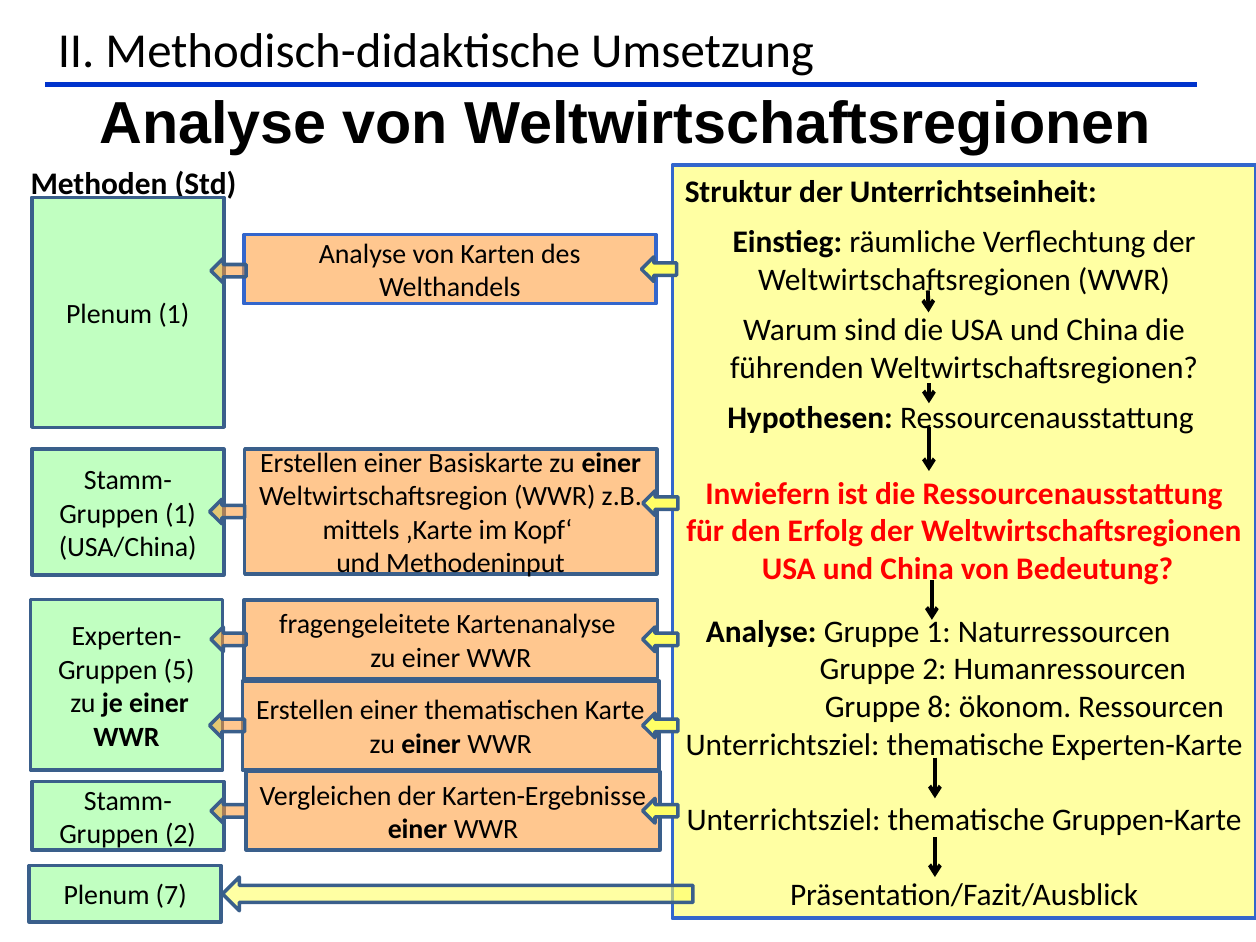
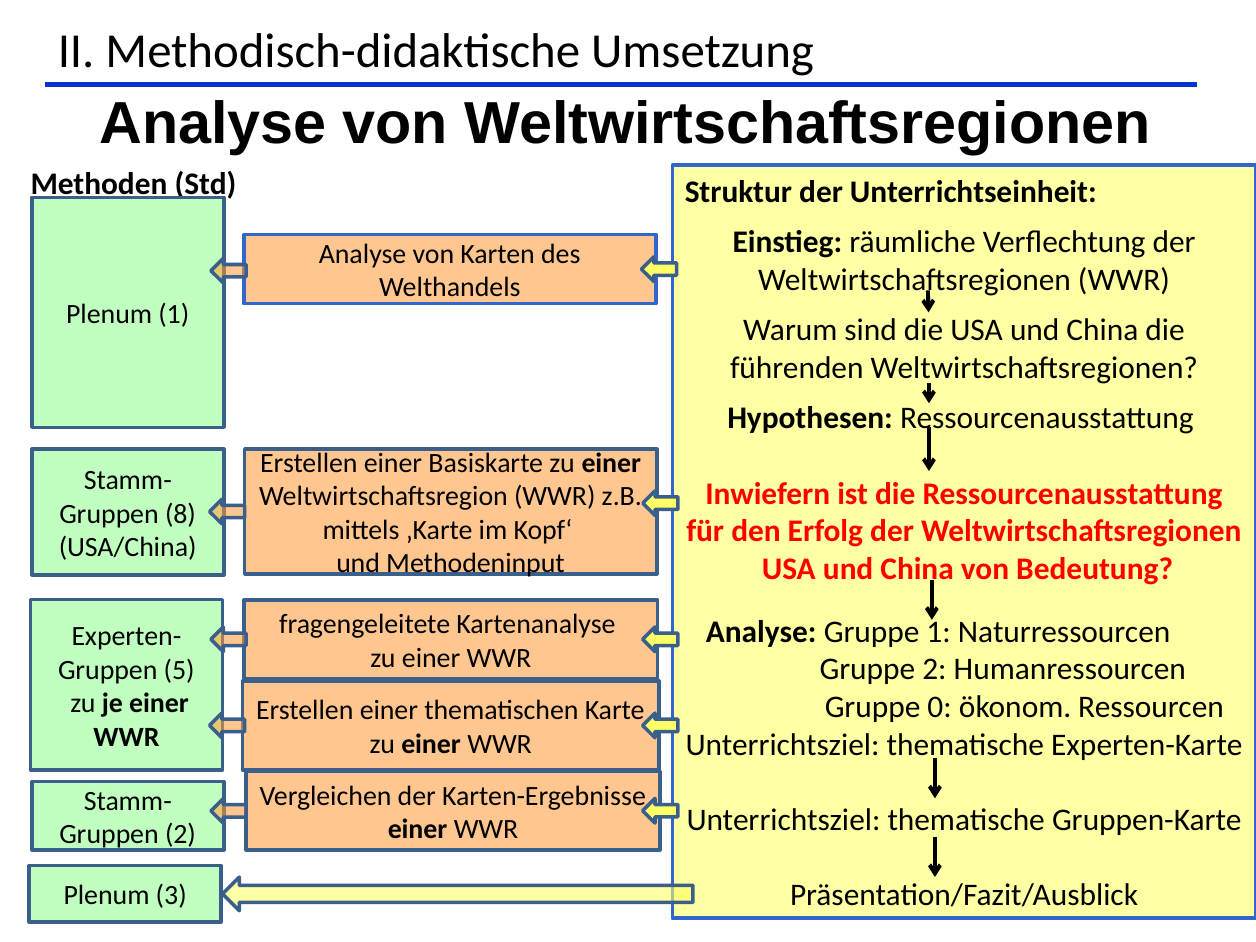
Gruppen 1: 1 -> 8
8: 8 -> 0
7: 7 -> 3
